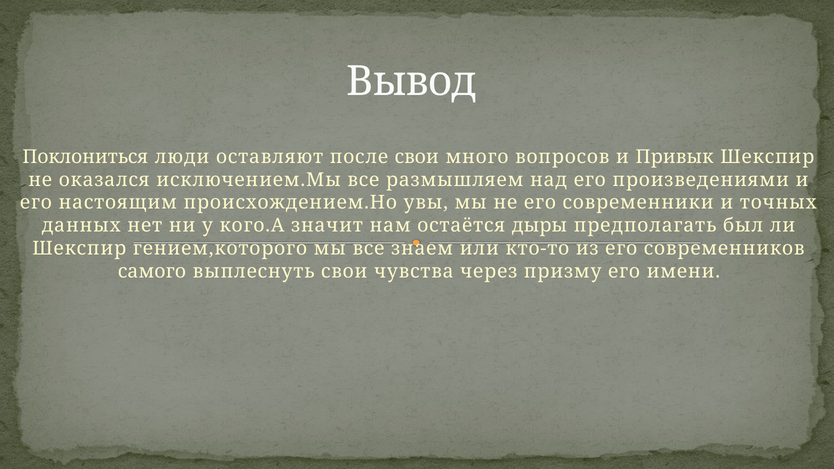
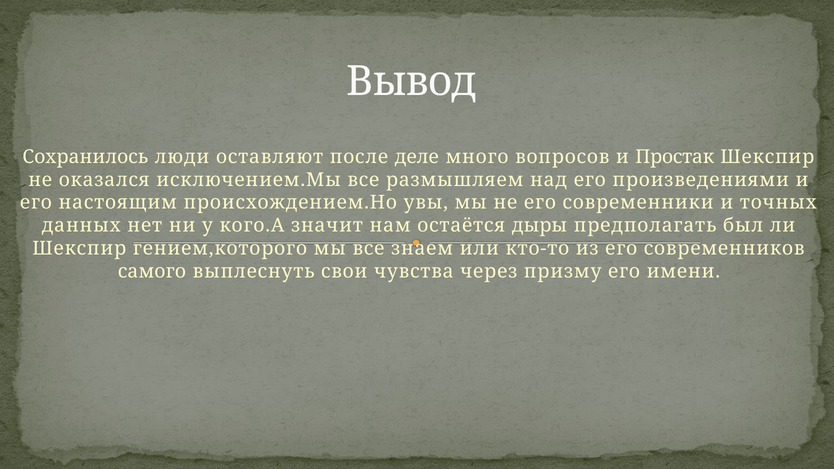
Поклониться: Поклониться -> Сохранилось
после свои: свои -> деле
Привык: Привык -> Простак
